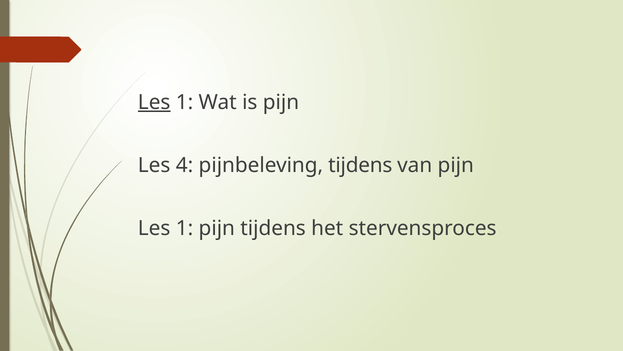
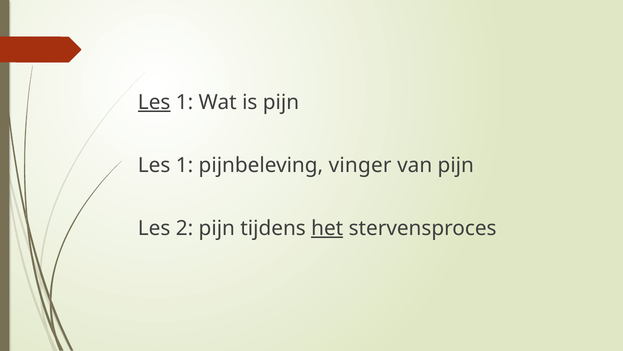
4 at (184, 165): 4 -> 1
pijnbeleving tijdens: tijdens -> vinger
1 at (184, 228): 1 -> 2
het underline: none -> present
